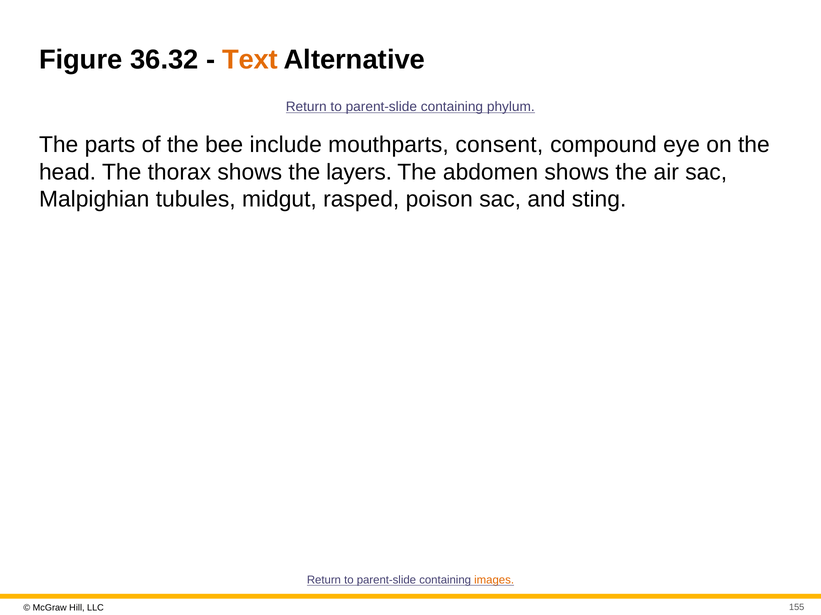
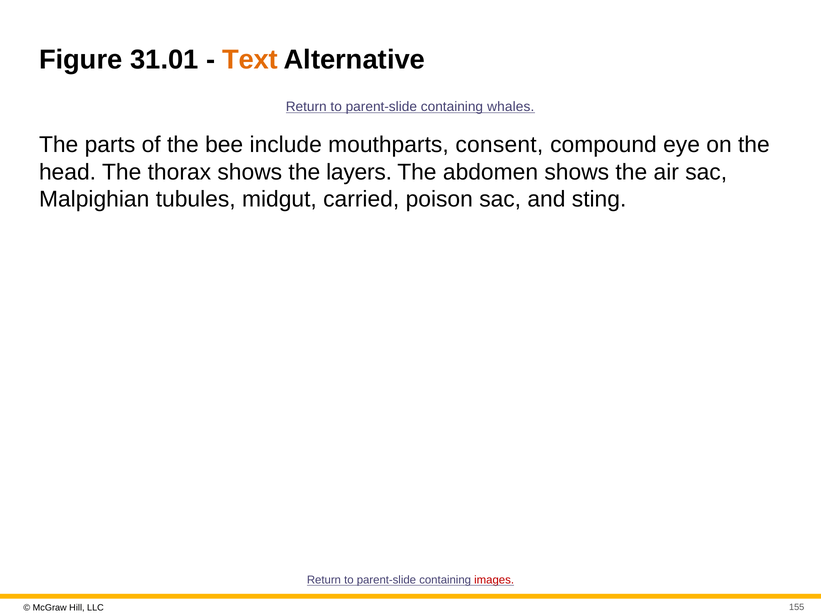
36.32: 36.32 -> 31.01
phylum: phylum -> whales
rasped: rasped -> carried
images colour: orange -> red
